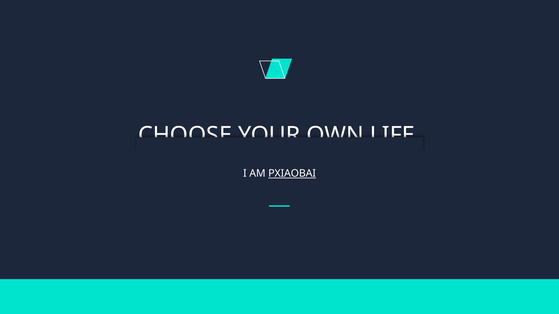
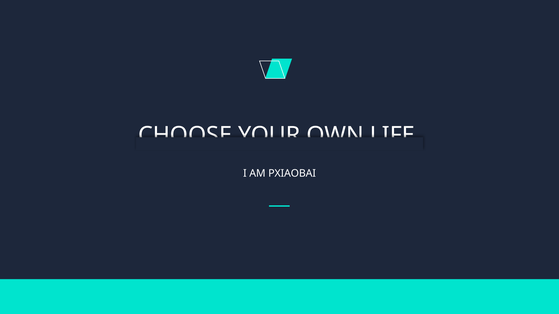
PXIAOBAI underline: present -> none
